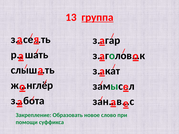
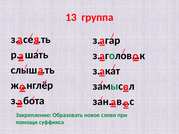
группа underline: present -> none
